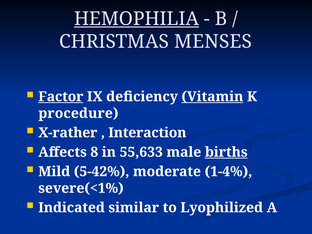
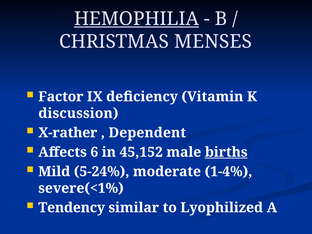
Factor underline: present -> none
Vitamin underline: present -> none
procedure: procedure -> discussion
Interaction: Interaction -> Dependent
8: 8 -> 6
55,633: 55,633 -> 45,152
5-42%: 5-42% -> 5-24%
Indicated: Indicated -> Tendency
